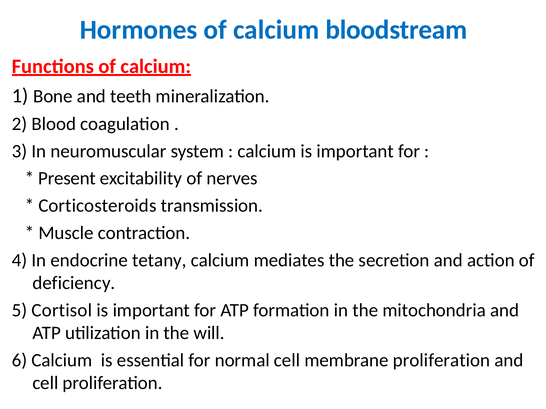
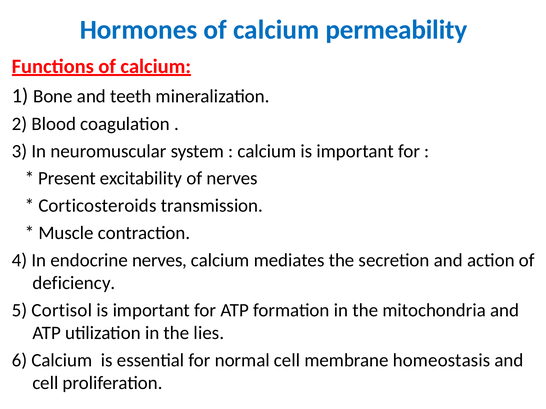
bloodstream: bloodstream -> permeability
endocrine tetany: tetany -> nerves
will: will -> lies
membrane proliferation: proliferation -> homeostasis
